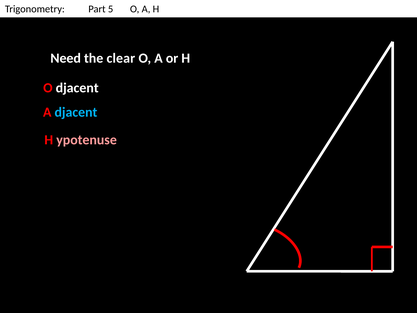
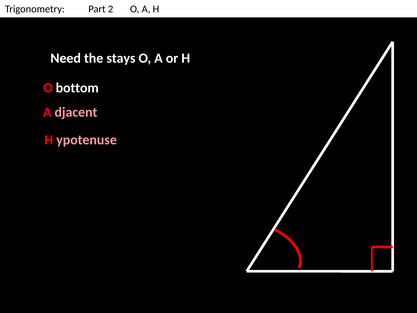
5: 5 -> 2
clear: clear -> stays
O djacent: djacent -> bottom
djacent at (76, 112) colour: light blue -> pink
